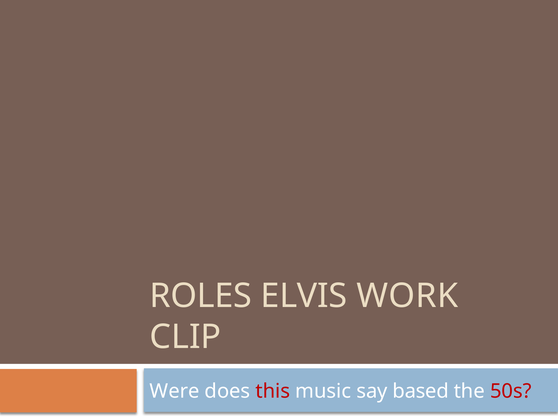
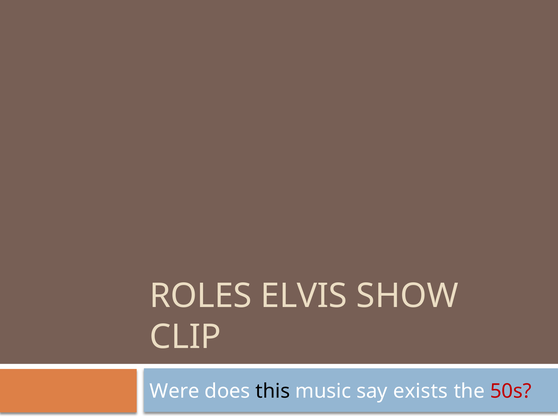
WORK: WORK -> SHOW
this colour: red -> black
based: based -> exists
